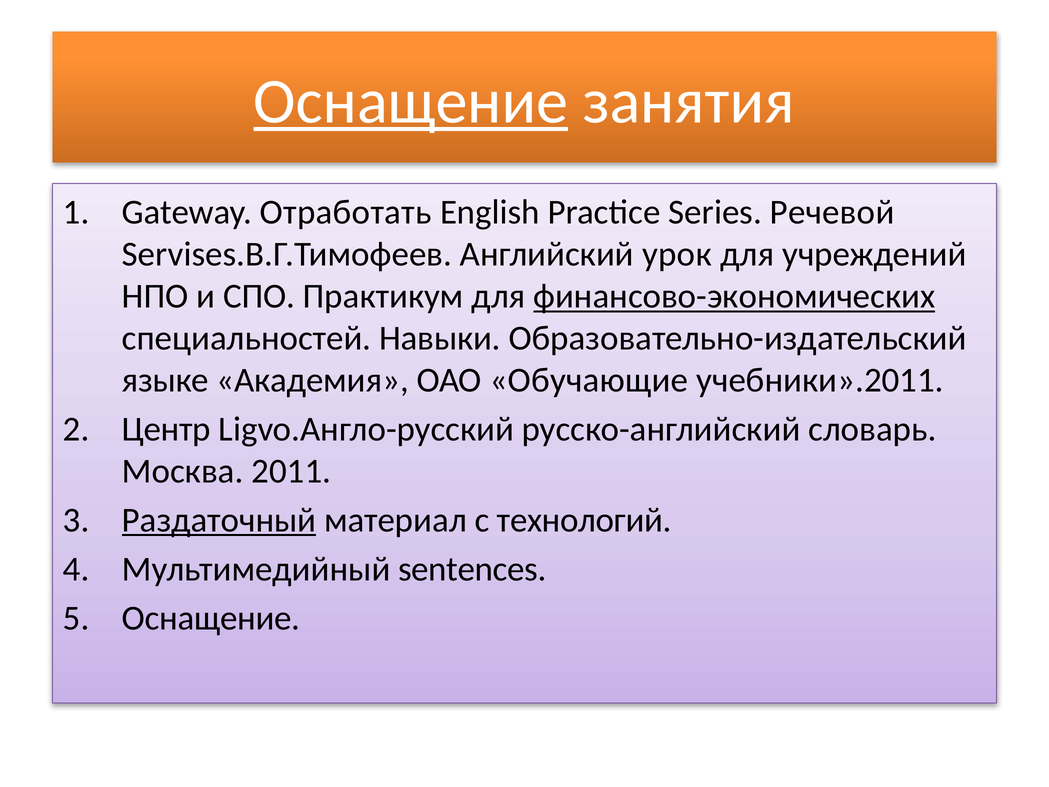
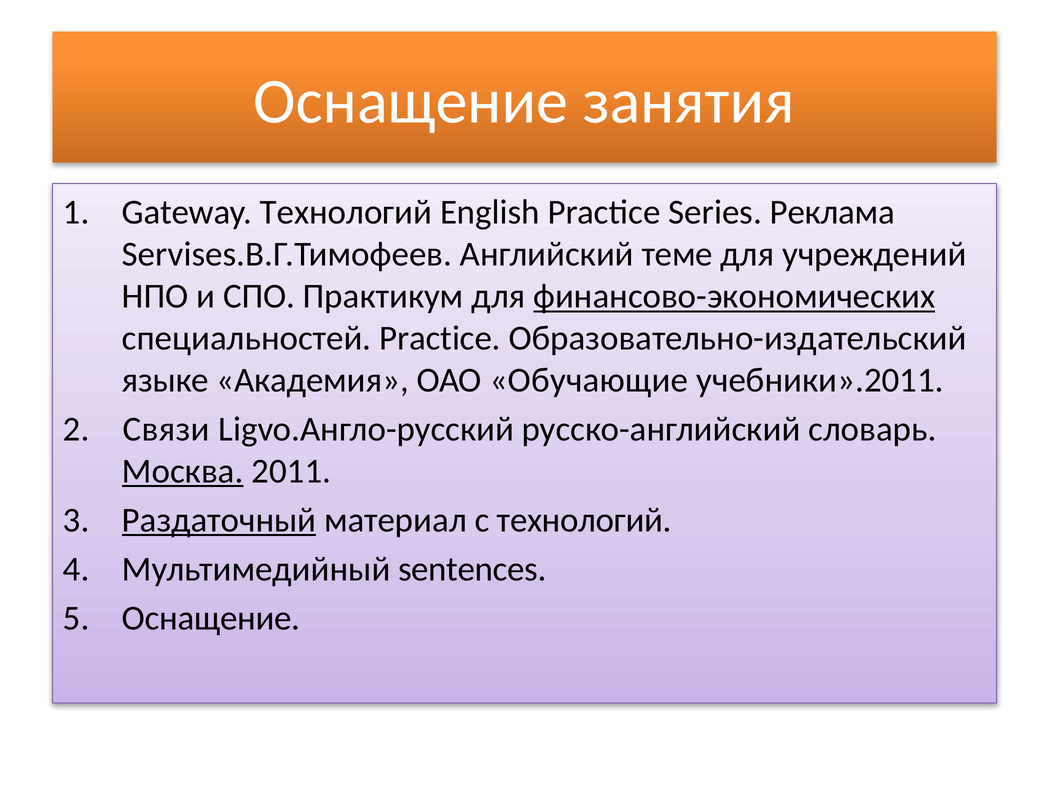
Оснащение at (411, 102) underline: present -> none
Gateway Отработать: Отработать -> Технологий
Речевой: Речевой -> Реклама
урок: урок -> теме
специальностей Навыки: Навыки -> Practice
Центр: Центр -> Связи
Москва underline: none -> present
